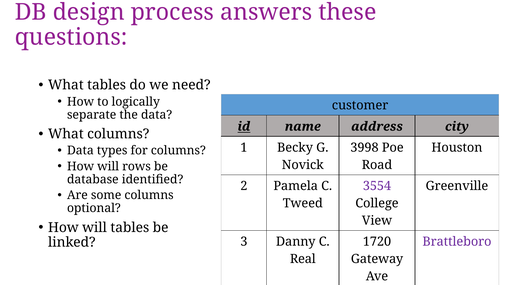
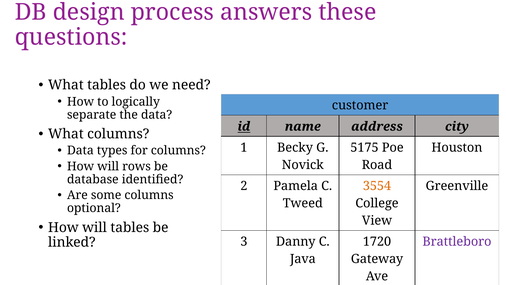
3998: 3998 -> 5175
3554 colour: purple -> orange
Real: Real -> Java
